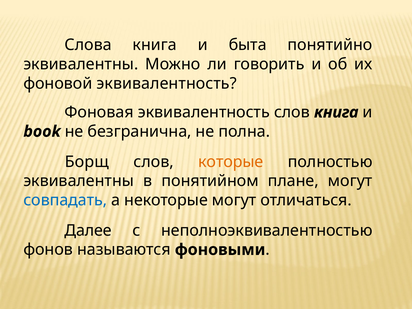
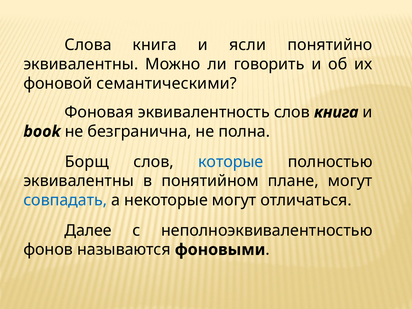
быта: быта -> ясли
фоновой эквивалентность: эквивалентность -> семантическими
которые colour: orange -> blue
